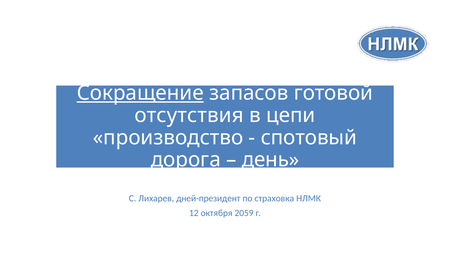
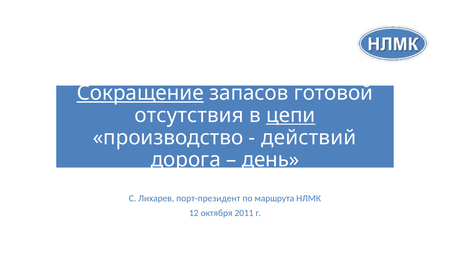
цепи underline: none -> present
спотовый: спотовый -> действий
дней-президент: дней-президент -> порт-президент
страховка: страховка -> маршрута
2059: 2059 -> 2011
